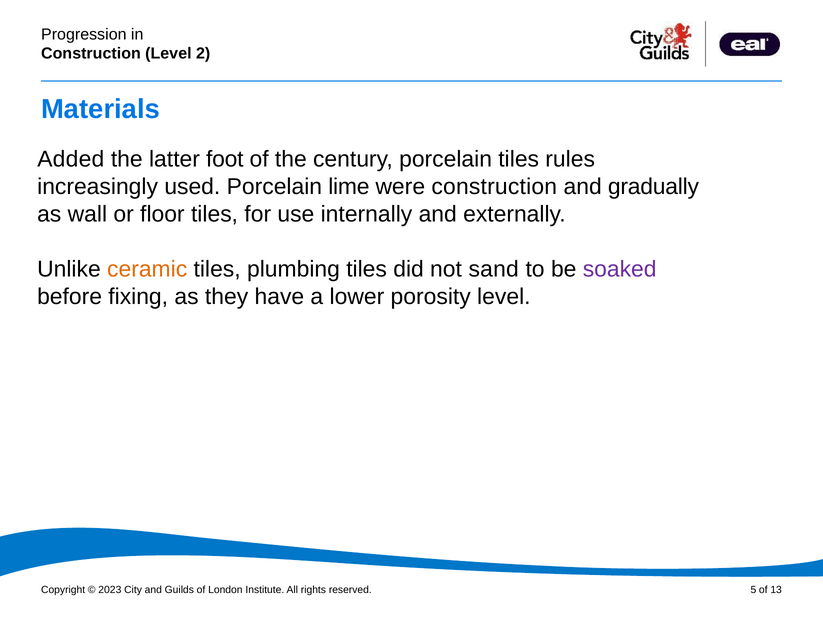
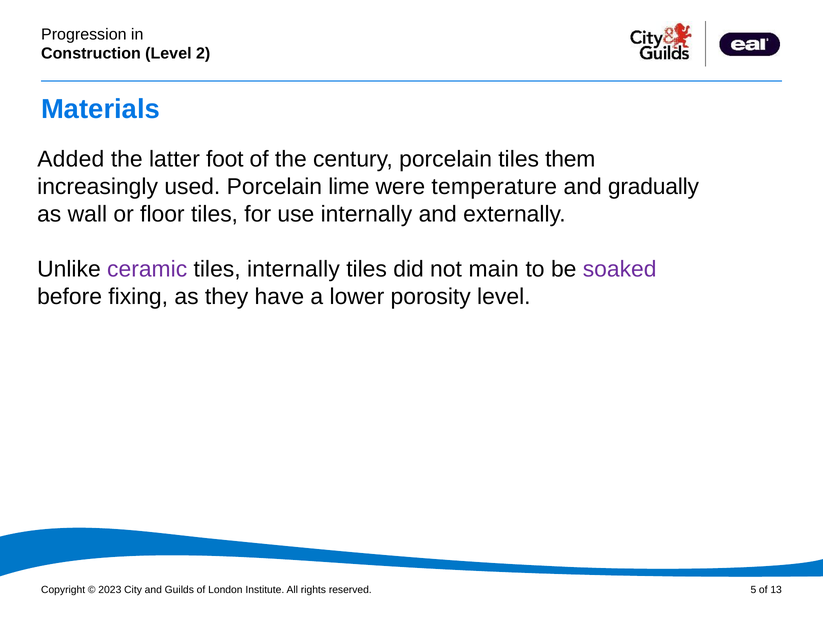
rules: rules -> them
were construction: construction -> temperature
ceramic colour: orange -> purple
tiles plumbing: plumbing -> internally
sand: sand -> main
